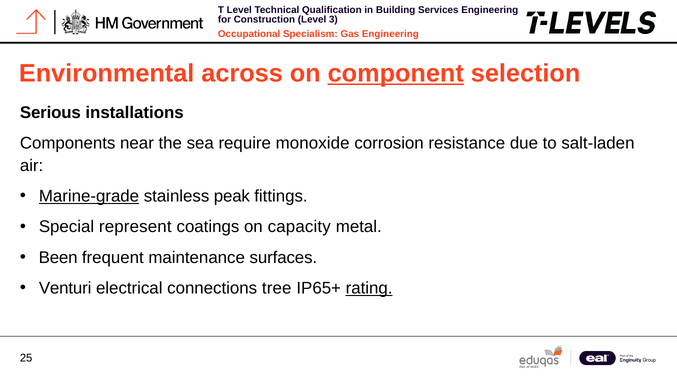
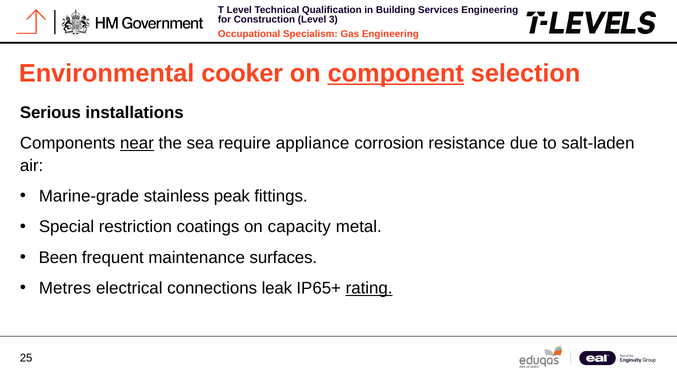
across: across -> cooker
near underline: none -> present
monoxide: monoxide -> appliance
Marine-grade underline: present -> none
represent: represent -> restriction
Venturi: Venturi -> Metres
tree: tree -> leak
